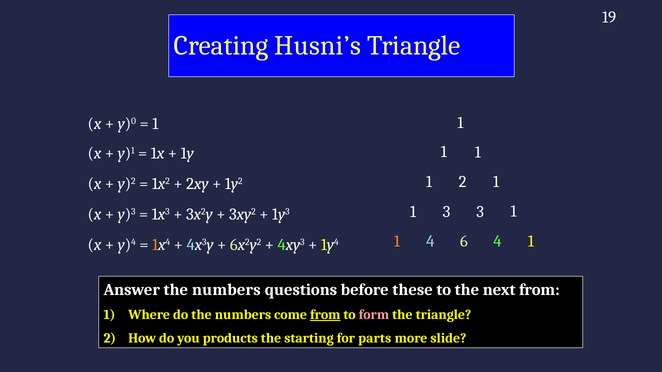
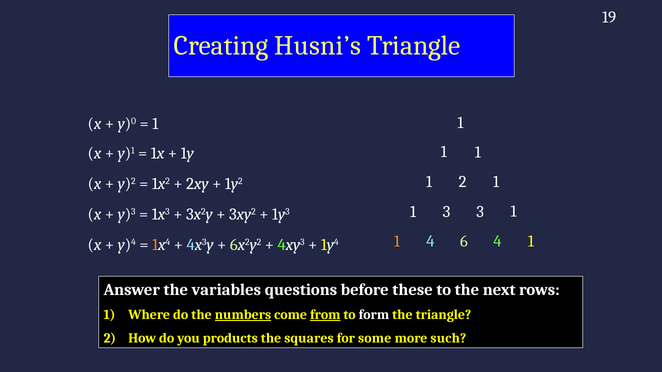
Answer the numbers: numbers -> variables
next from: from -> rows
numbers at (243, 315) underline: none -> present
form colour: pink -> white
starting: starting -> squares
parts: parts -> some
slide: slide -> such
